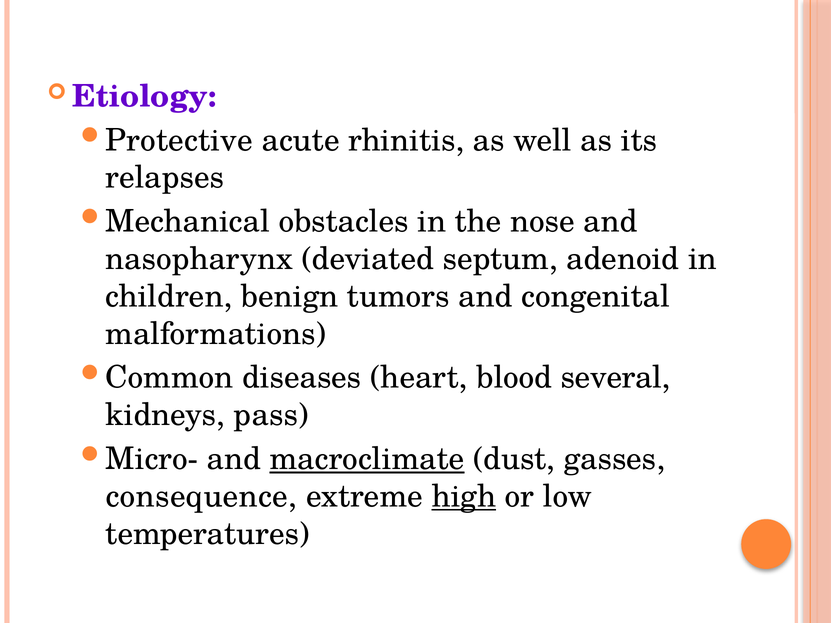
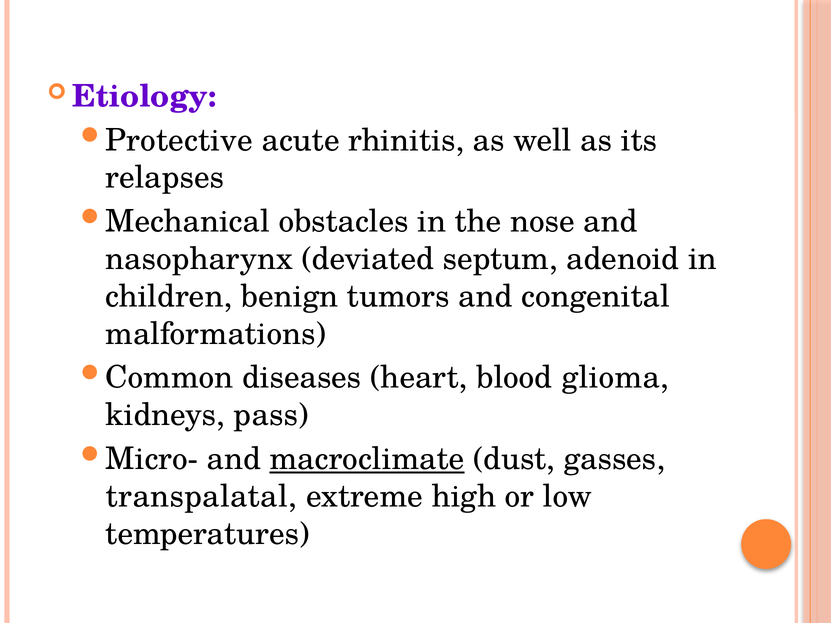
several: several -> glioma
consequence: consequence -> transpalatal
high underline: present -> none
